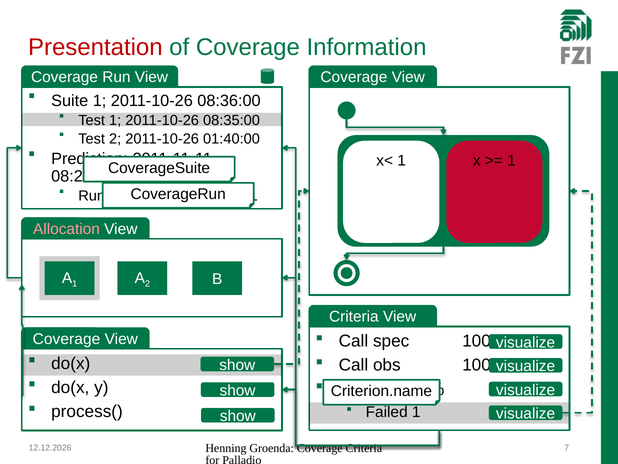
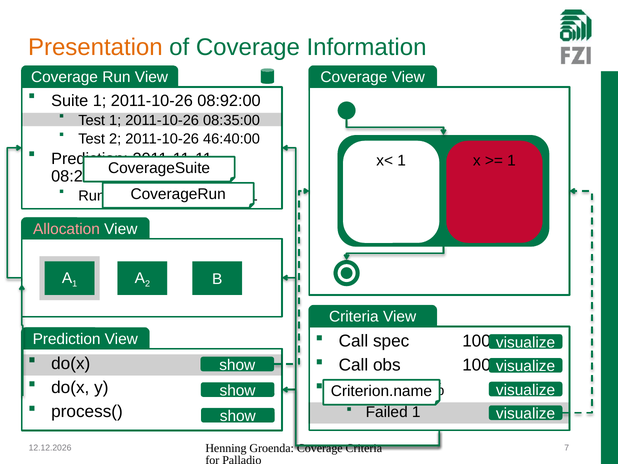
Presentation colour: red -> orange
08:36:00: 08:36:00 -> 08:92:00
01:40:00: 01:40:00 -> 46:40:00
Coverage at (66, 339): Coverage -> Prediction
